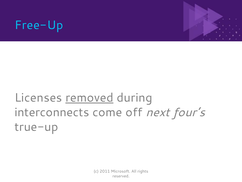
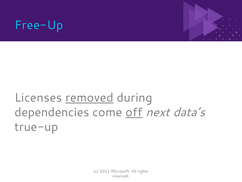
interconnects: interconnects -> dependencies
off underline: none -> present
four’s: four’s -> data’s
